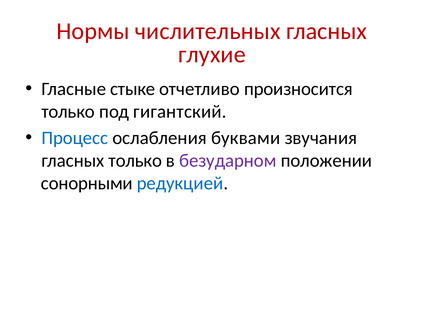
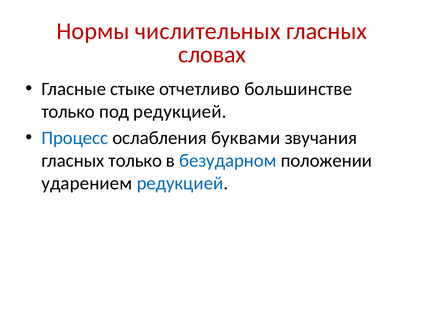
глухие: глухие -> словах
произносится: произносится -> большинстве
под гигантский: гигантский -> редукцией
безударном colour: purple -> blue
сонорными: сонорными -> ударением
